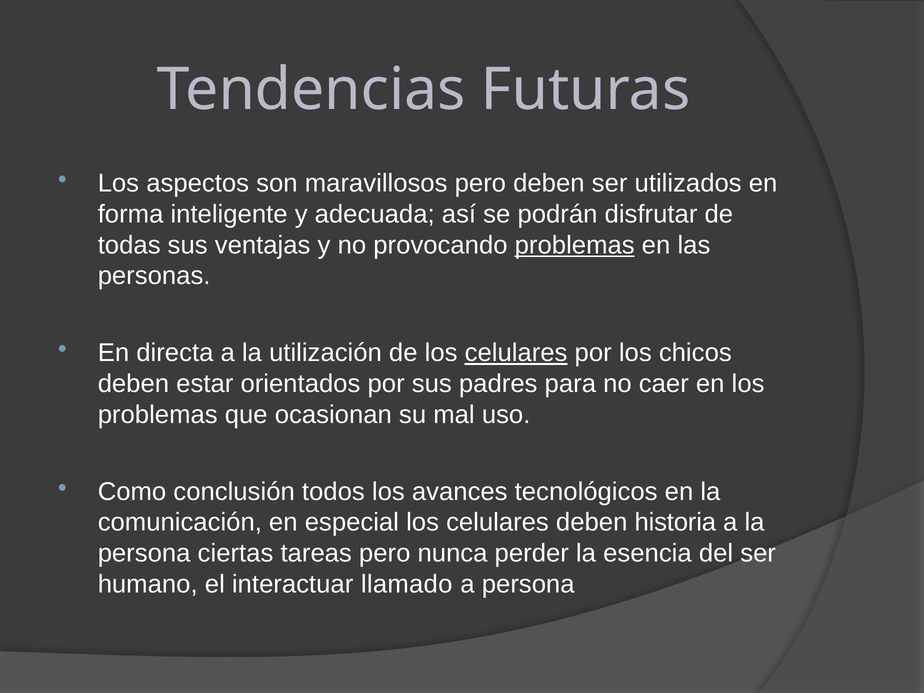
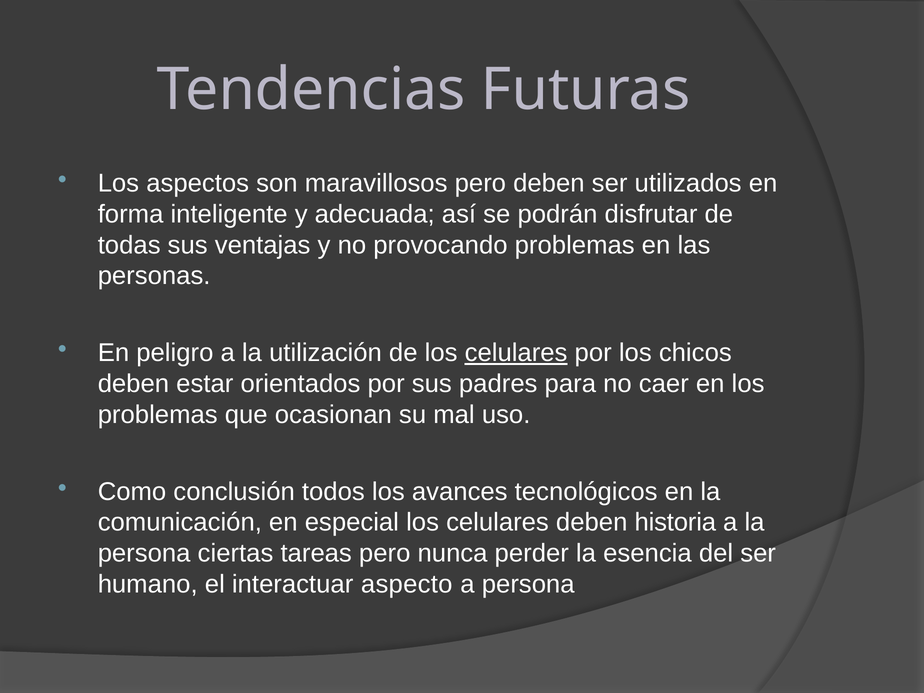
problemas at (575, 245) underline: present -> none
directa: directa -> peligro
llamado: llamado -> aspecto
